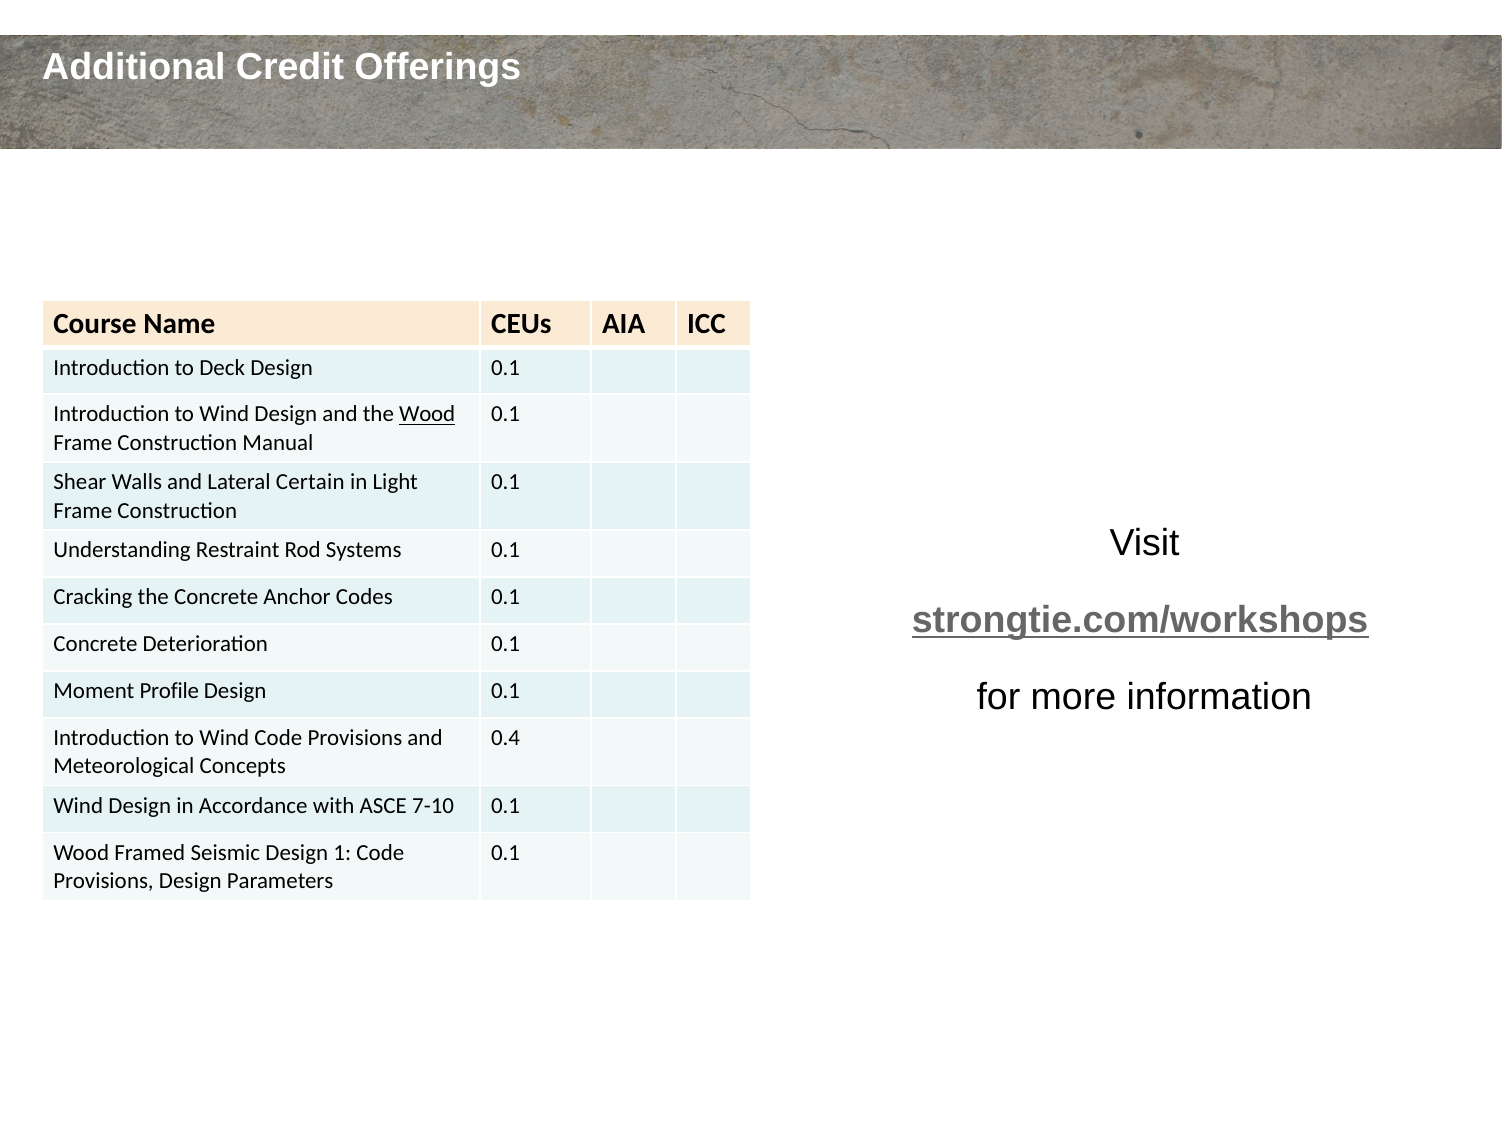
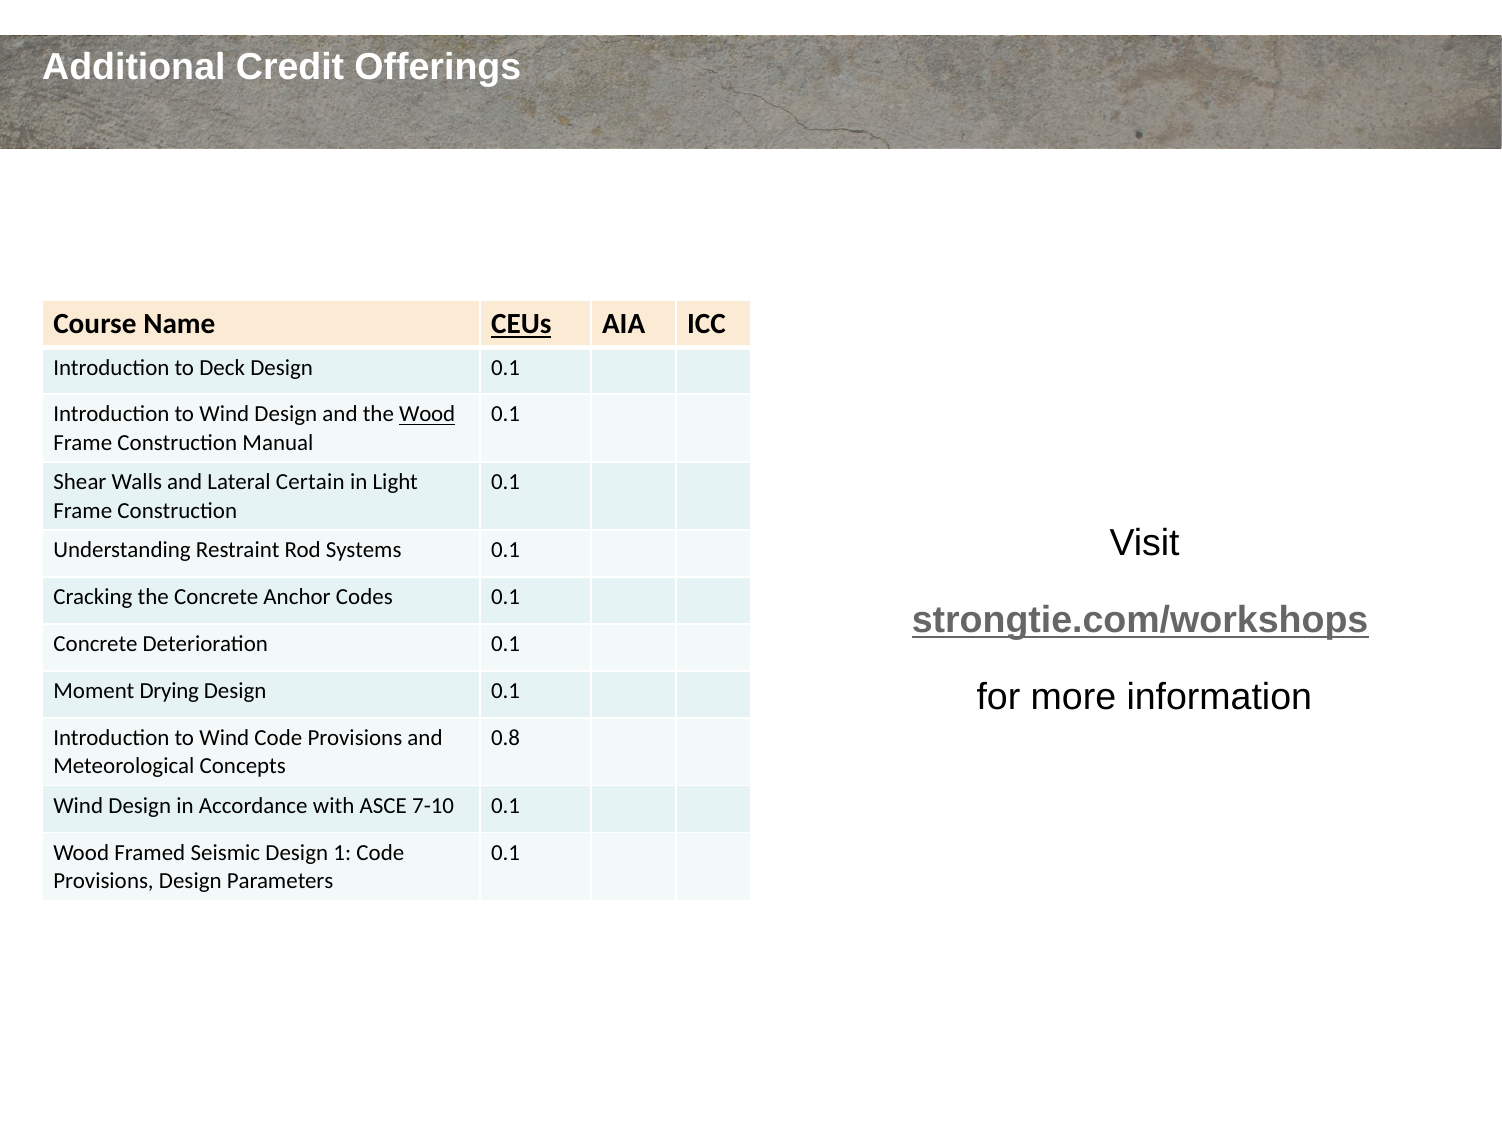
CEUs underline: none -> present
Profile: Profile -> Drying
0.4: 0.4 -> 0.8
